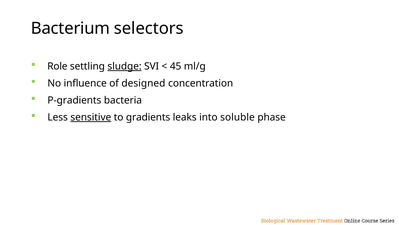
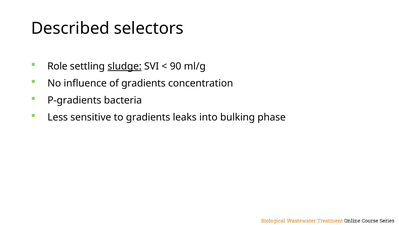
Bacterium: Bacterium -> Described
45: 45 -> 90
of designed: designed -> gradients
sensitive underline: present -> none
soluble: soluble -> bulking
